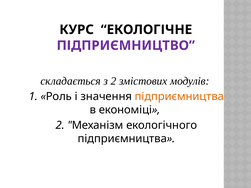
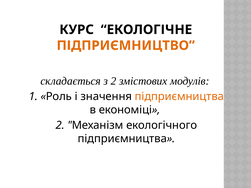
ПІДПРИЄМНИЦТВО colour: purple -> orange
